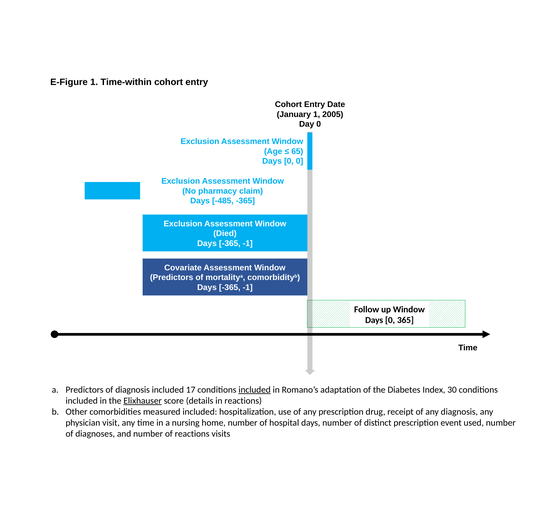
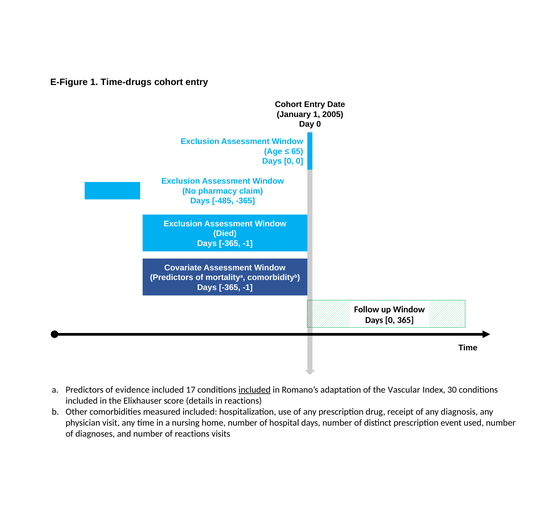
Time-within: Time-within -> Time-drugs
of diagnosis: diagnosis -> evidence
Diabetes: Diabetes -> Vascular
Elixhauser underline: present -> none
